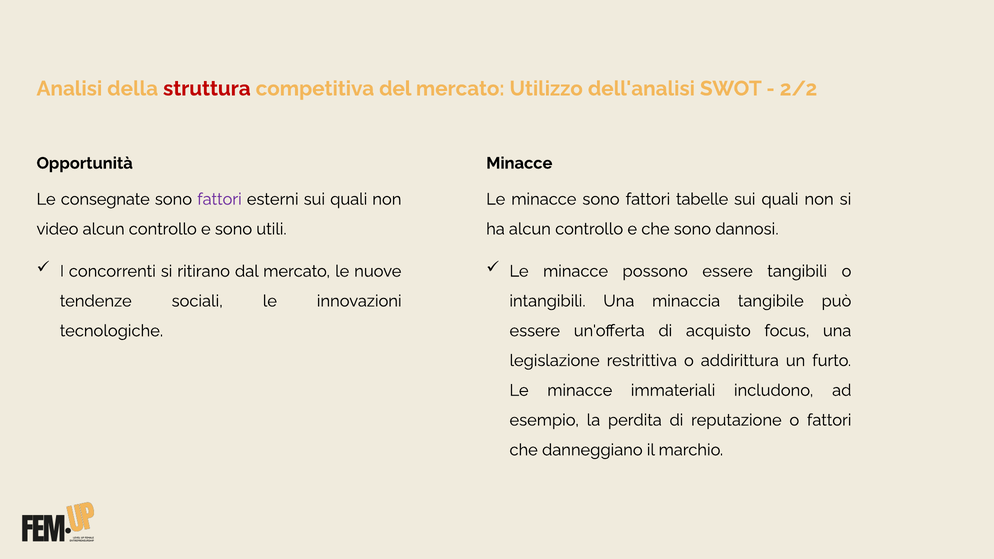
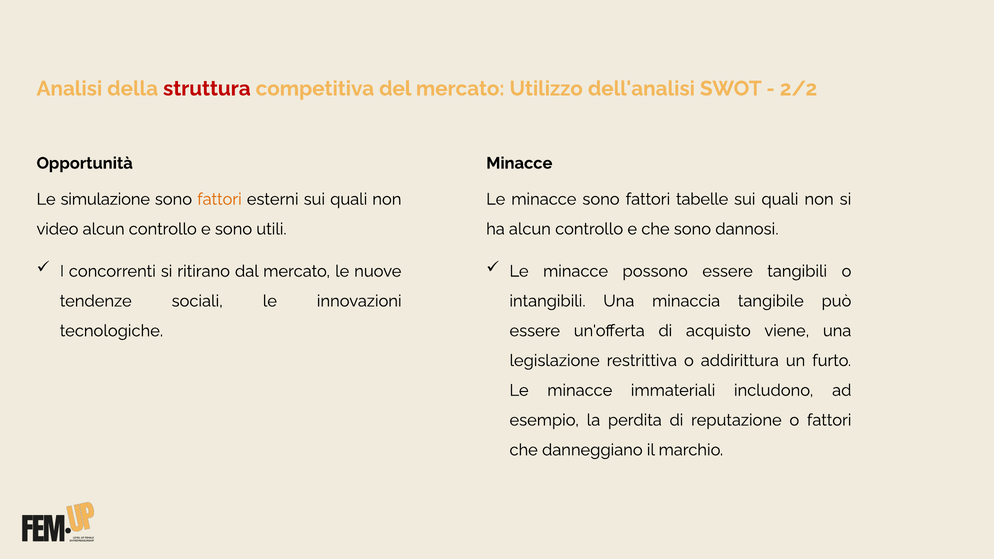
consegnate: consegnate -> simulazione
fattori at (219, 199) colour: purple -> orange
focus: focus -> viene
